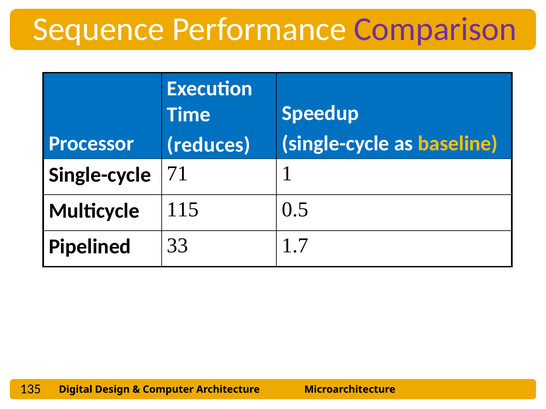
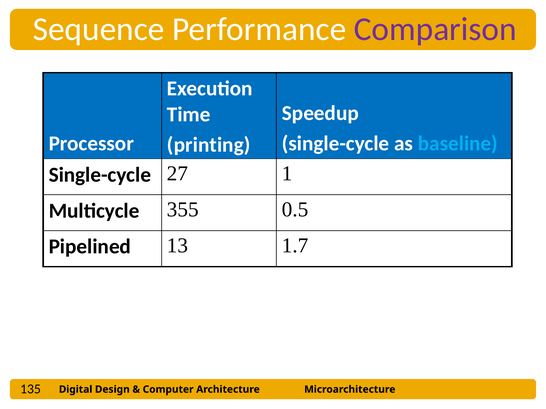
baseline colour: yellow -> light blue
reduces: reduces -> printing
71: 71 -> 27
115: 115 -> 355
33: 33 -> 13
